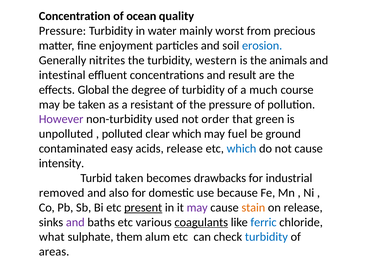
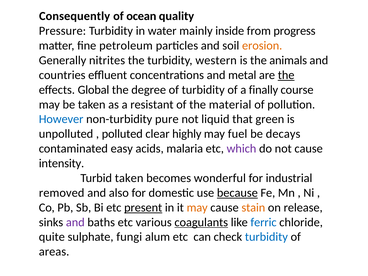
Concentration: Concentration -> Consequently
worst: worst -> inside
precious: precious -> progress
enjoyment: enjoyment -> petroleum
erosion colour: blue -> orange
intestinal: intestinal -> countries
result: result -> metal
the at (286, 75) underline: none -> present
much: much -> finally
the pressure: pressure -> material
However colour: purple -> blue
used: used -> pure
order: order -> liquid
clear which: which -> highly
ground: ground -> decays
acids release: release -> malaria
which at (241, 149) colour: blue -> purple
drawbacks: drawbacks -> wonderful
because underline: none -> present
may at (197, 208) colour: purple -> orange
what: what -> quite
them: them -> fungi
